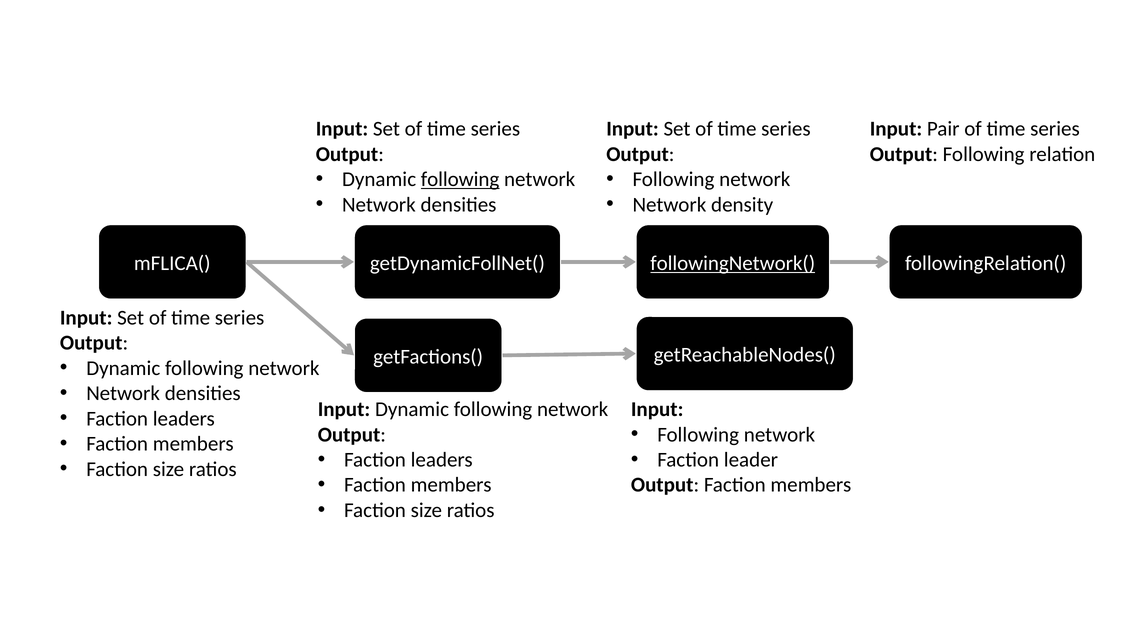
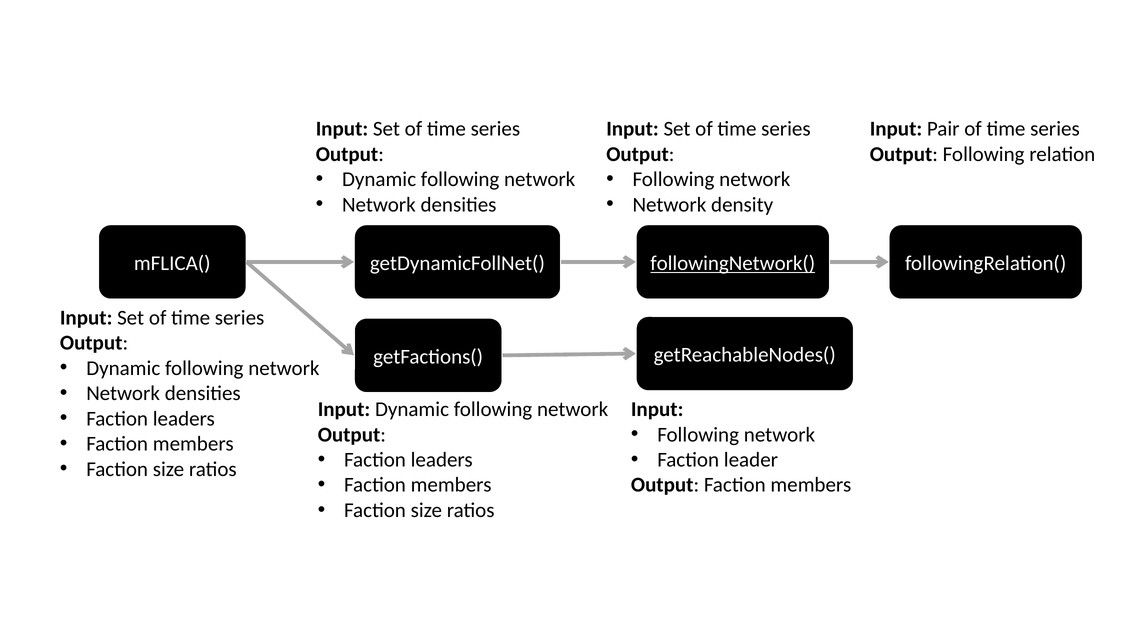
following at (460, 179) underline: present -> none
